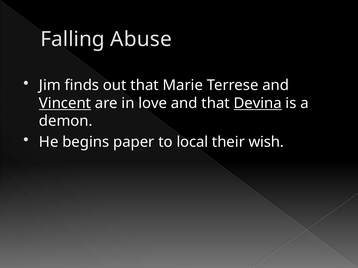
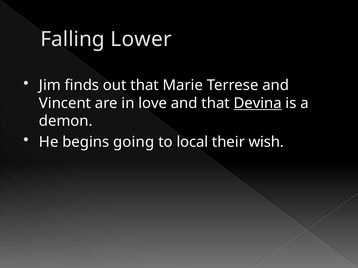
Abuse: Abuse -> Lower
Vincent underline: present -> none
paper: paper -> going
